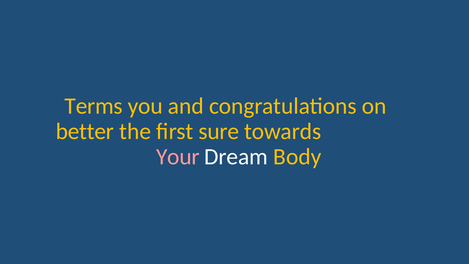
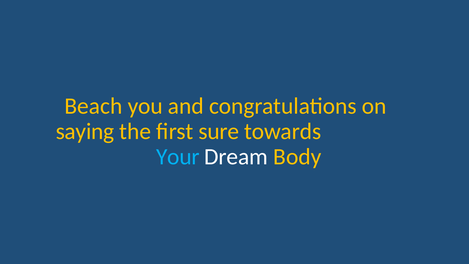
Terms: Terms -> Beach
better: better -> saying
Your colour: pink -> light blue
